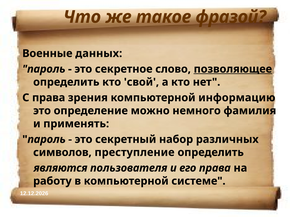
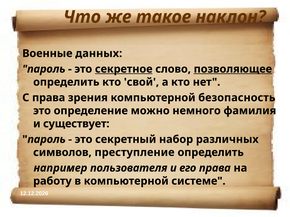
фразой: фразой -> наклон
секретное underline: none -> present
информацию: информацию -> безопасность
применять: применять -> существует
являются: являются -> например
